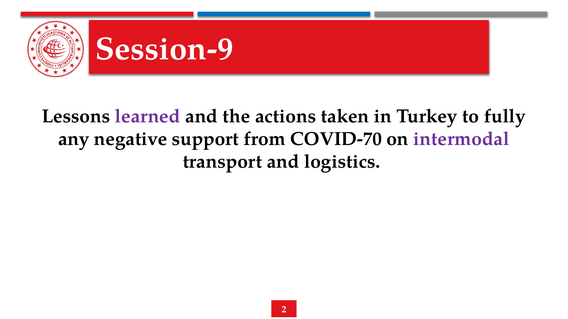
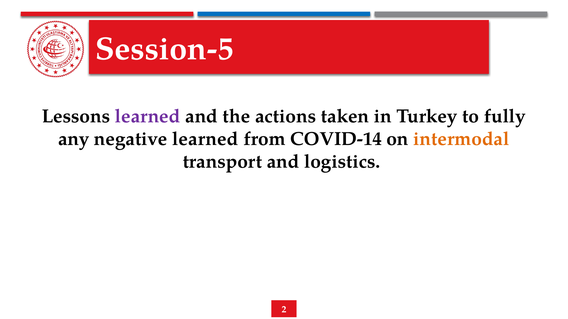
Session-9: Session-9 -> Session-5
negative support: support -> learned
COVID-70: COVID-70 -> COVID-14
intermodal colour: purple -> orange
